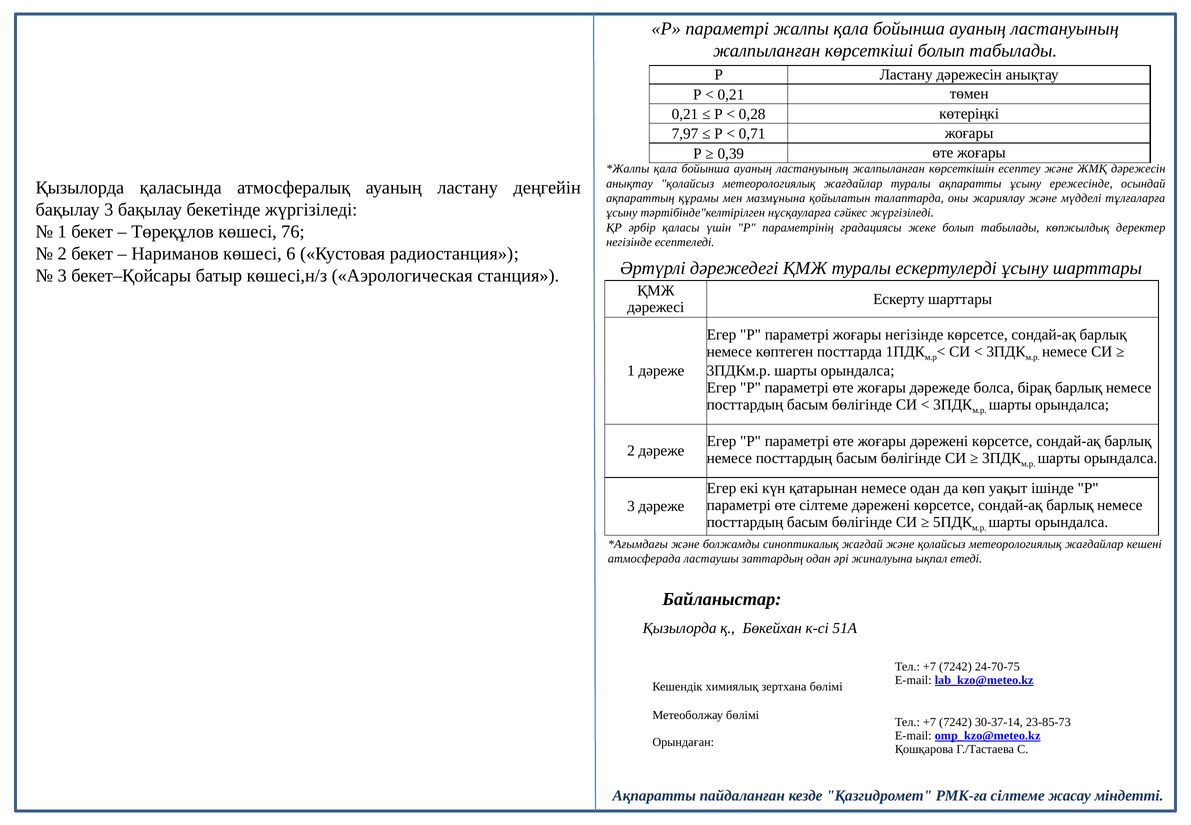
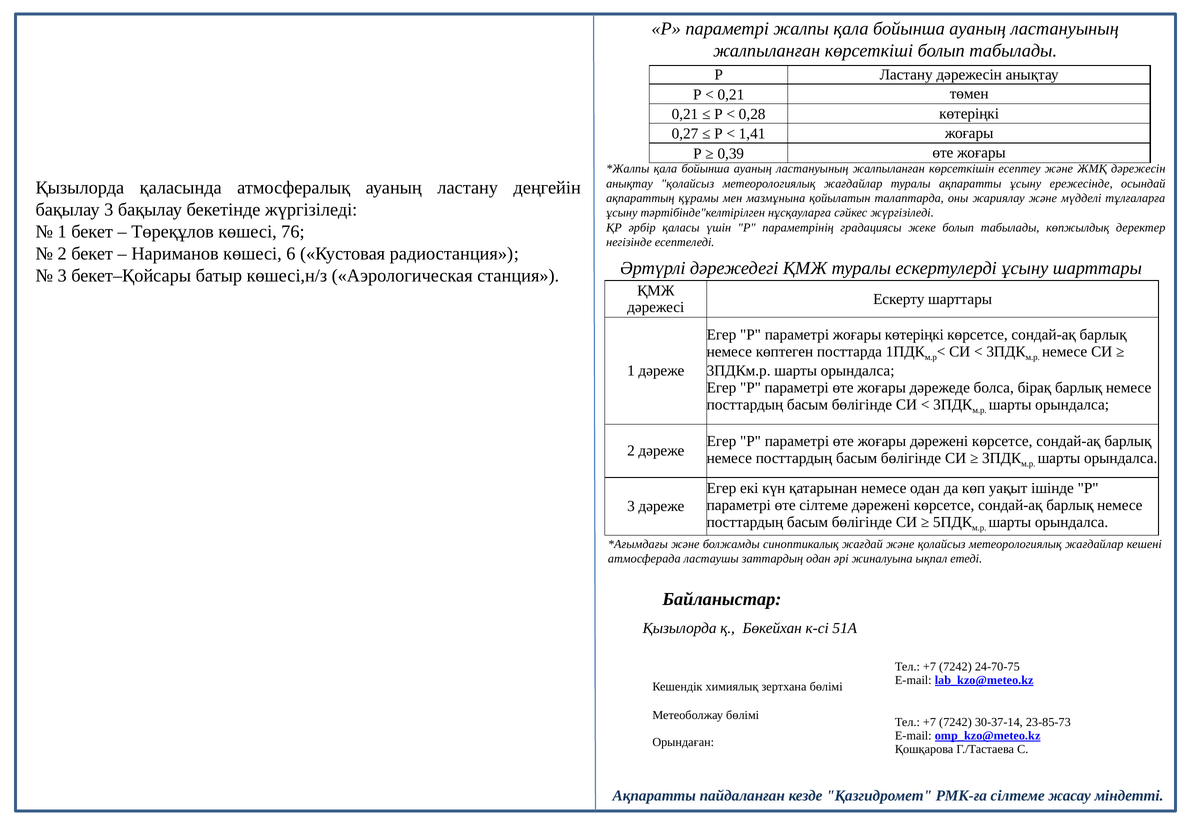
7,97: 7,97 -> 0,27
0,71: 0,71 -> 1,41
жоғары негізінде: негізінде -> көтеріңкі
